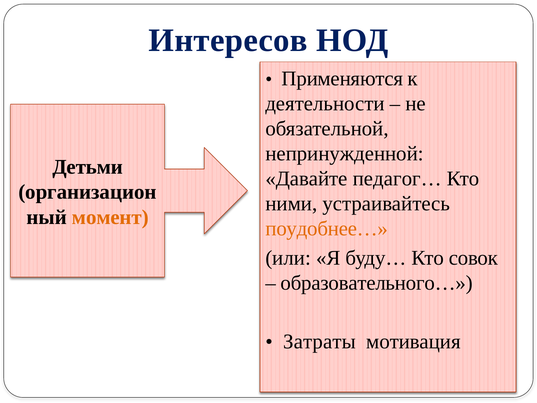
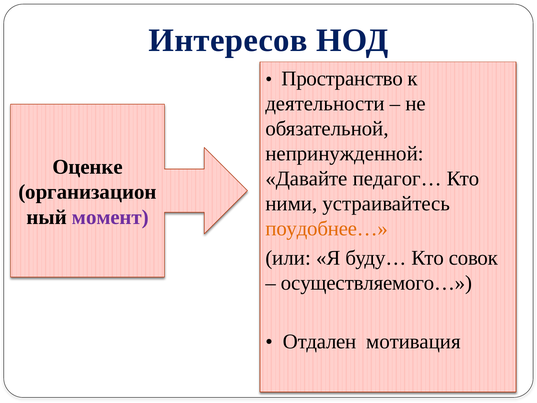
Применяются: Применяются -> Пространство
Детьми: Детьми -> Оценке
момент colour: orange -> purple
образовательного…: образовательного… -> осуществляемого…
Затраты: Затраты -> Отдален
